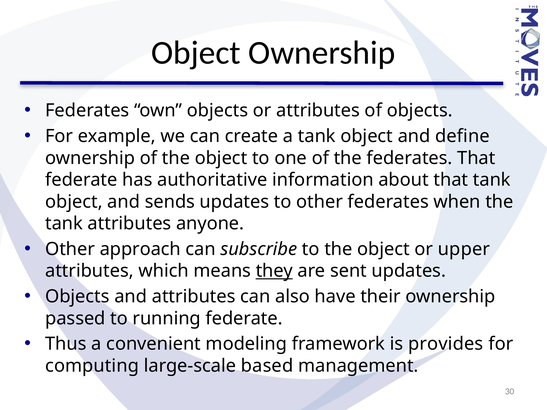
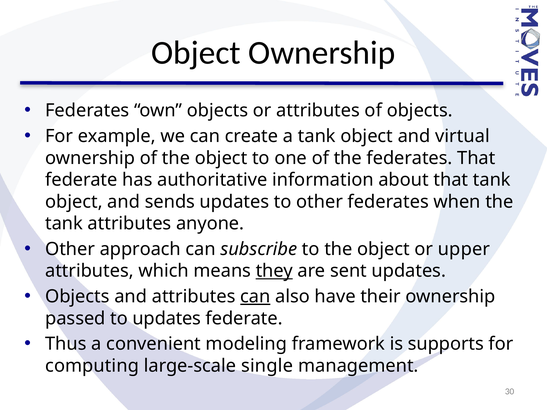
define: define -> virtual
can at (255, 297) underline: none -> present
to running: running -> updates
provides: provides -> supports
based: based -> single
